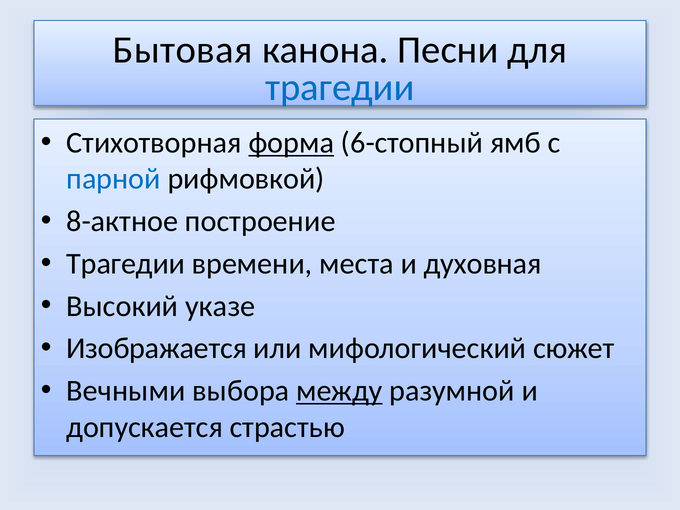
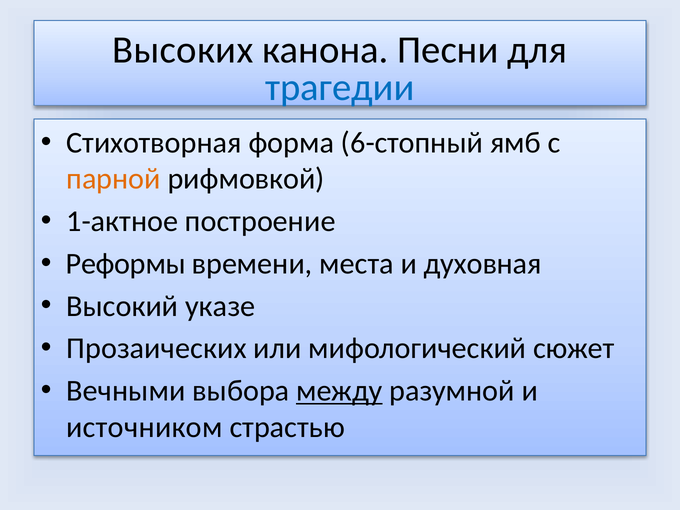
Бытовая: Бытовая -> Высоких
форма underline: present -> none
парной colour: blue -> orange
8-актное: 8-актное -> 1-актное
Трагедии at (126, 264): Трагедии -> Реформы
Изображается: Изображается -> Прозаических
допускается: допускается -> источником
